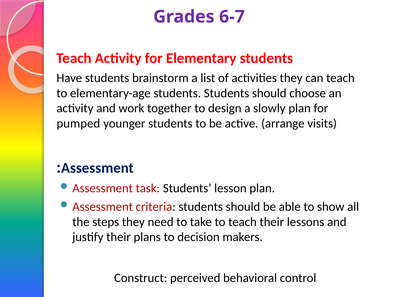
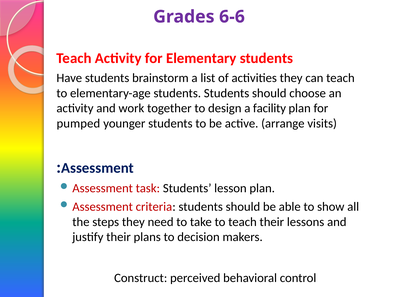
6-7: 6-7 -> 6-6
slowly: slowly -> facility
